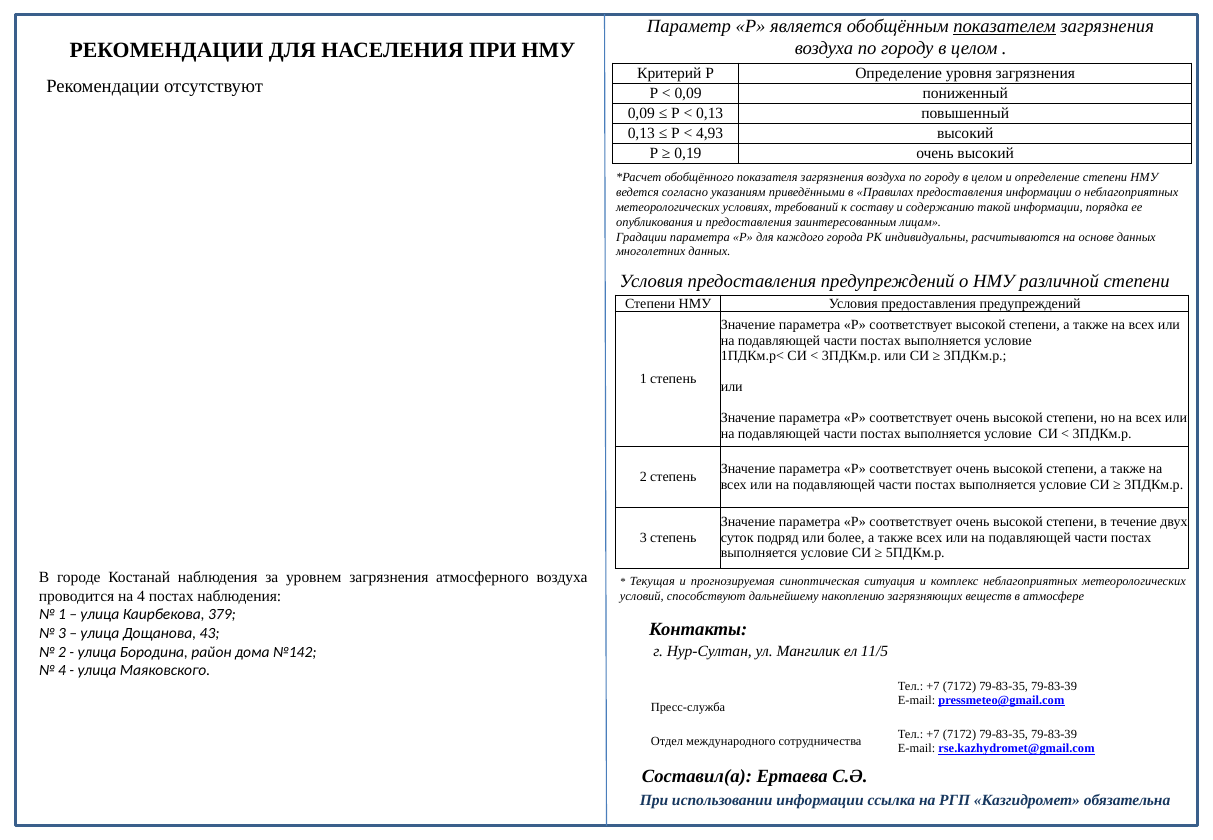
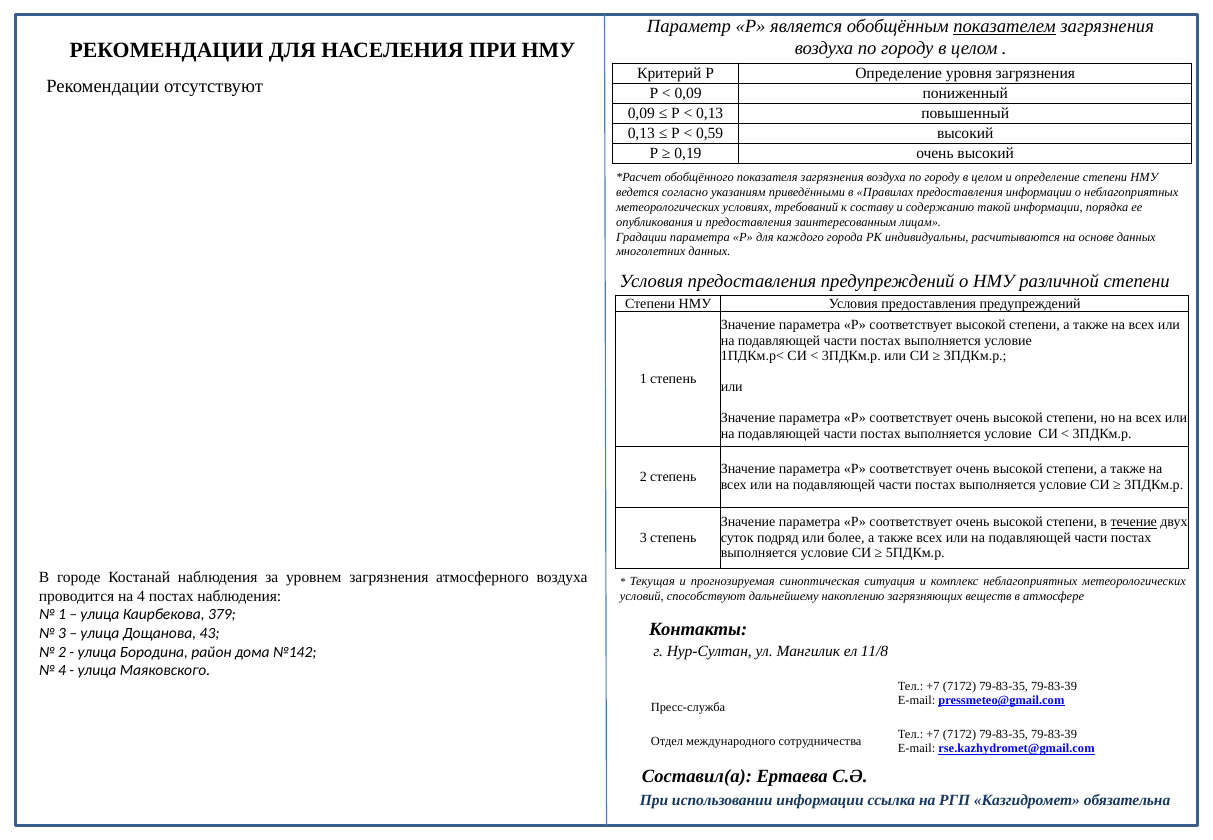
4,93: 4,93 -> 0,59
течение underline: none -> present
11/5: 11/5 -> 11/8
